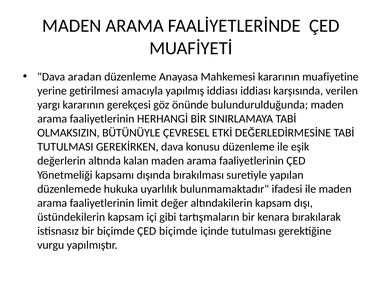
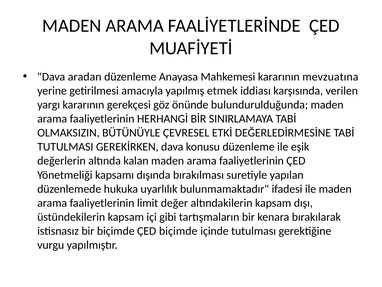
muafiyetine: muafiyetine -> mevzuatına
yapılmış iddiası: iddiası -> etmek
